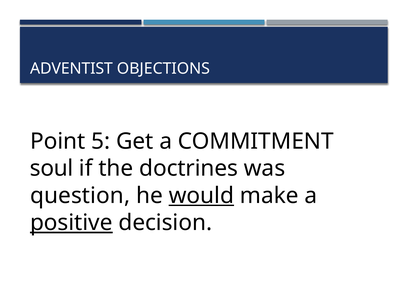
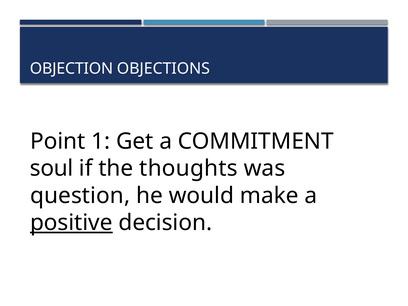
ADVENTIST: ADVENTIST -> OBJECTION
5: 5 -> 1
doctrines: doctrines -> thoughts
would underline: present -> none
